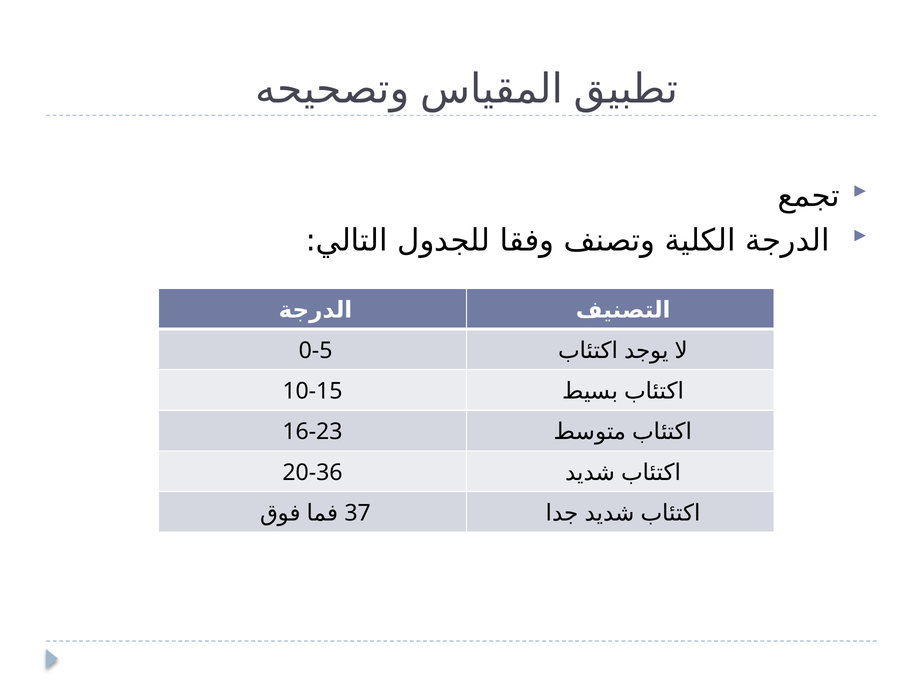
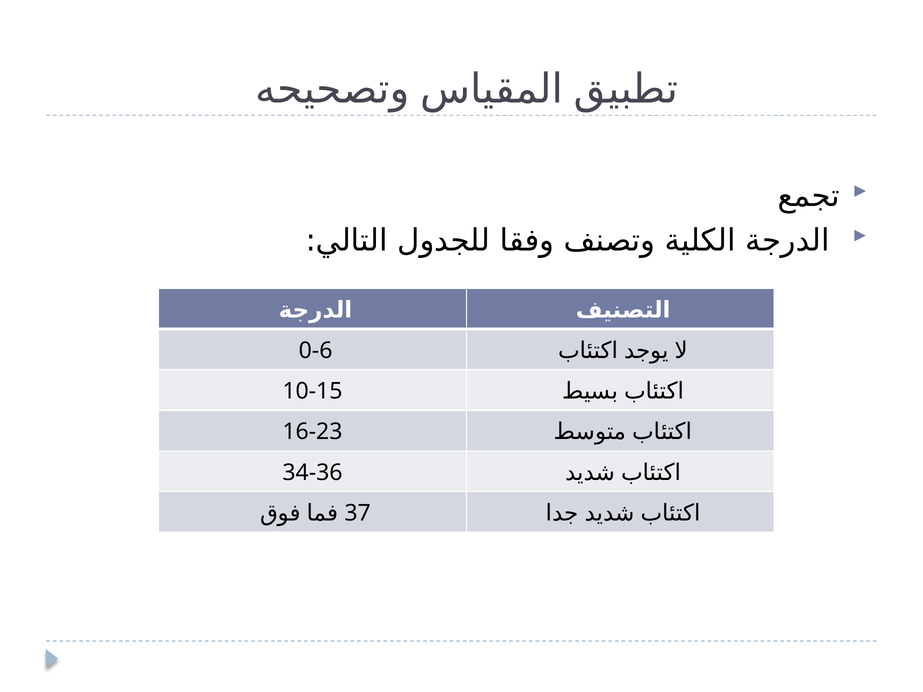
0-5: 0-5 -> 0-6
20-36: 20-36 -> 34-36
